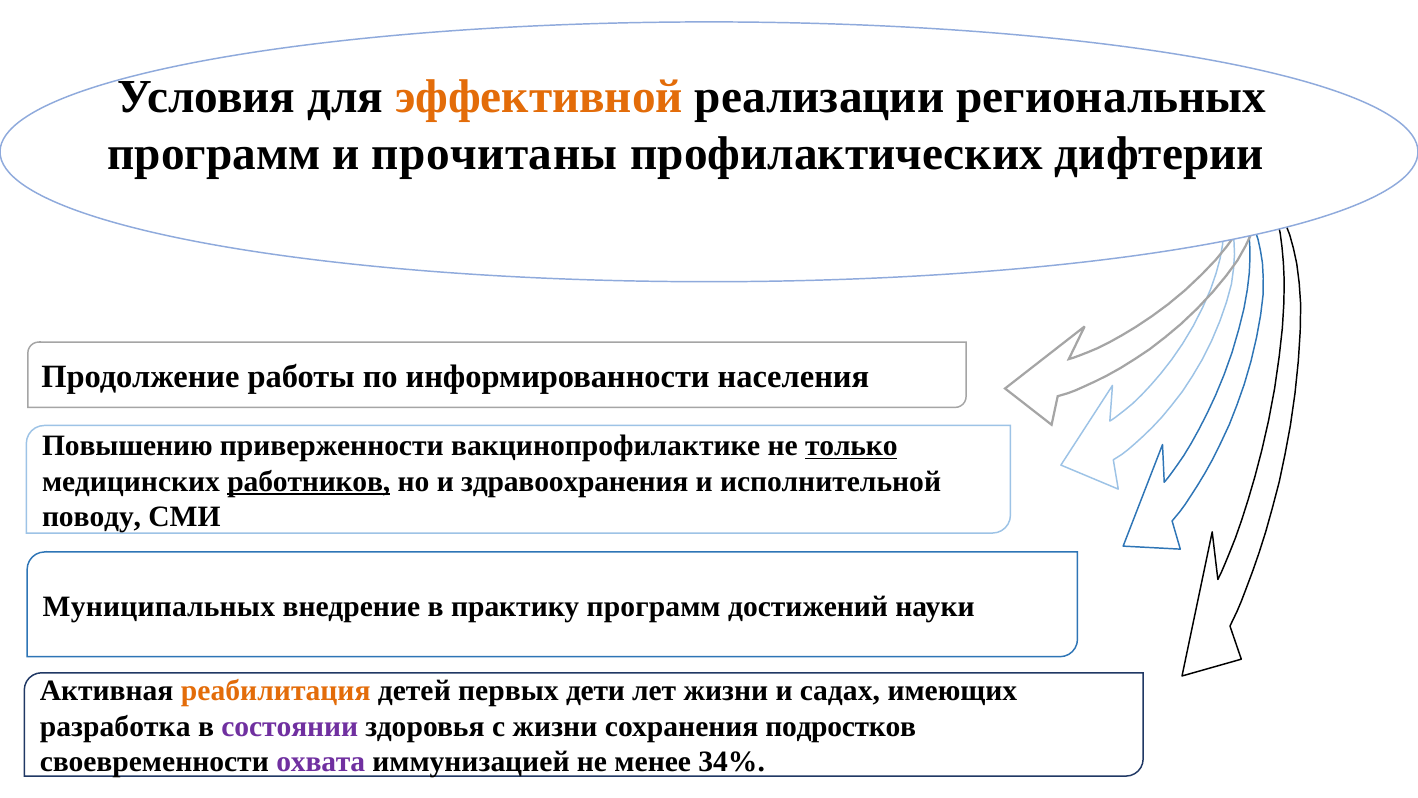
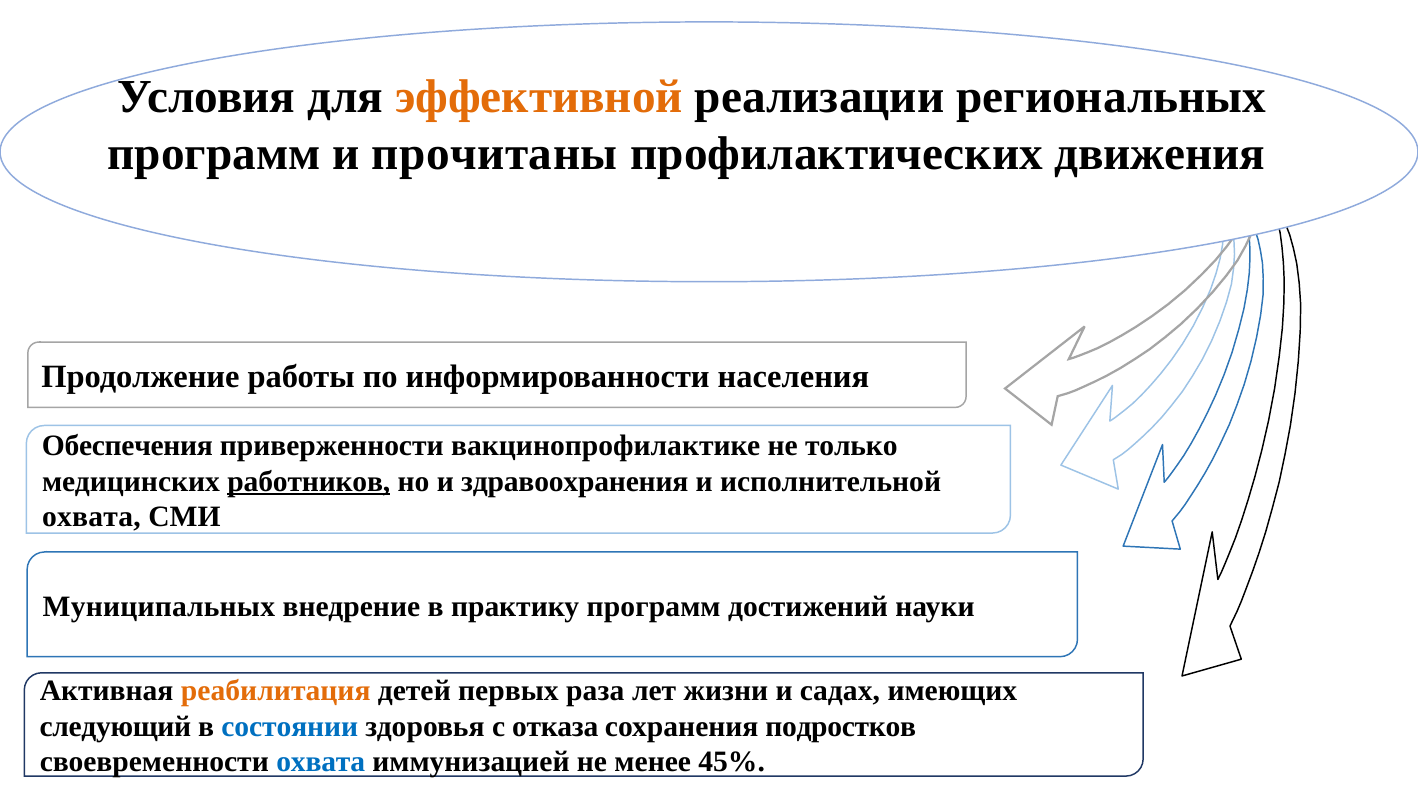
дифтерии: дифтерии -> движения
Повышению: Повышению -> Обеспечения
только underline: present -> none
поводу at (92, 517): поводу -> охвата
дети: дети -> раза
разработка: разработка -> следующий
состоянии colour: purple -> blue
с жизни: жизни -> отказа
охвата at (321, 762) colour: purple -> blue
34%: 34% -> 45%
